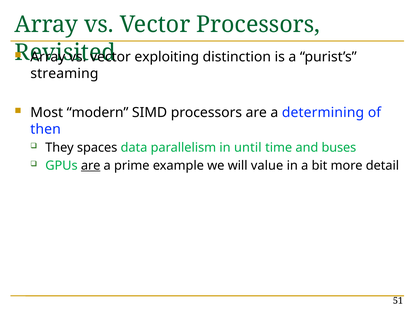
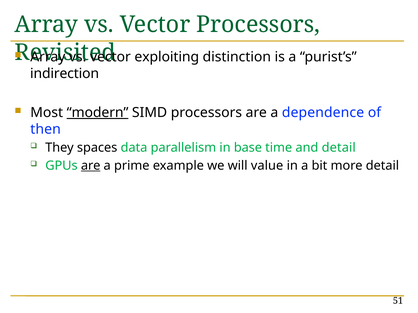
streaming: streaming -> indirection
modern underline: none -> present
determining: determining -> dependence
until: until -> base
and buses: buses -> detail
